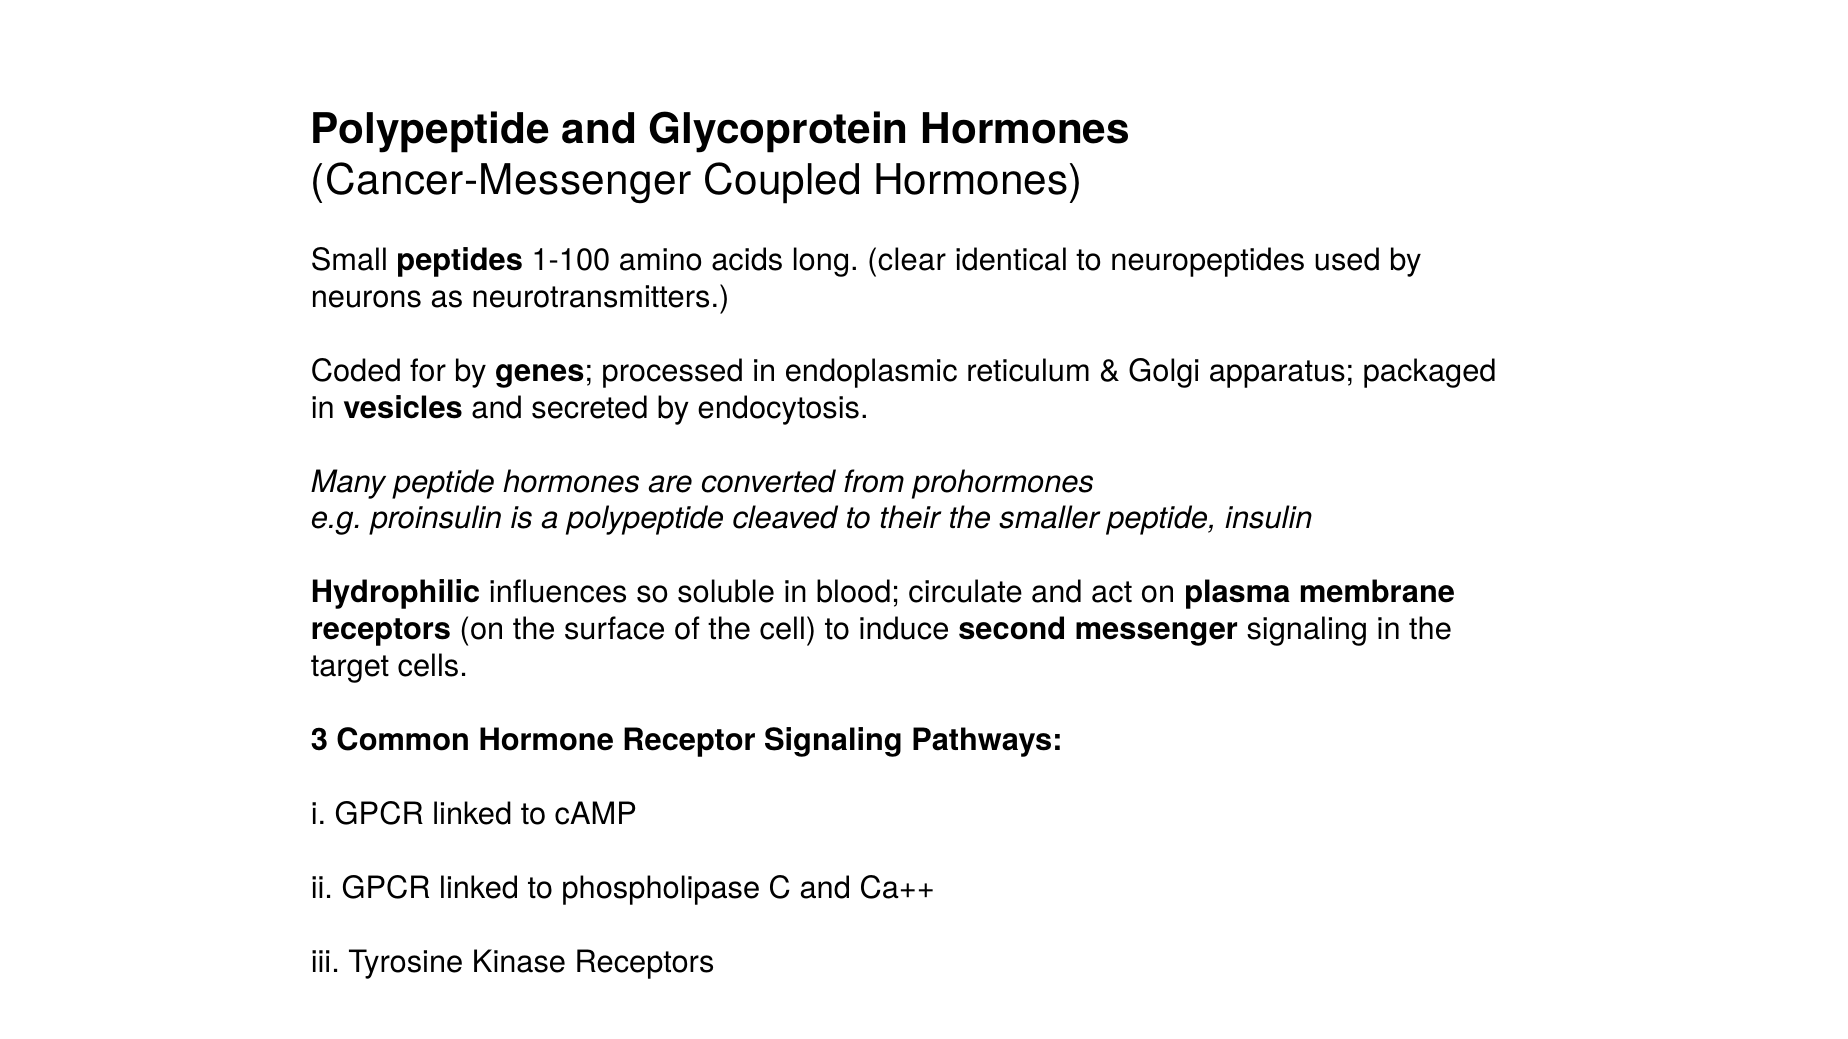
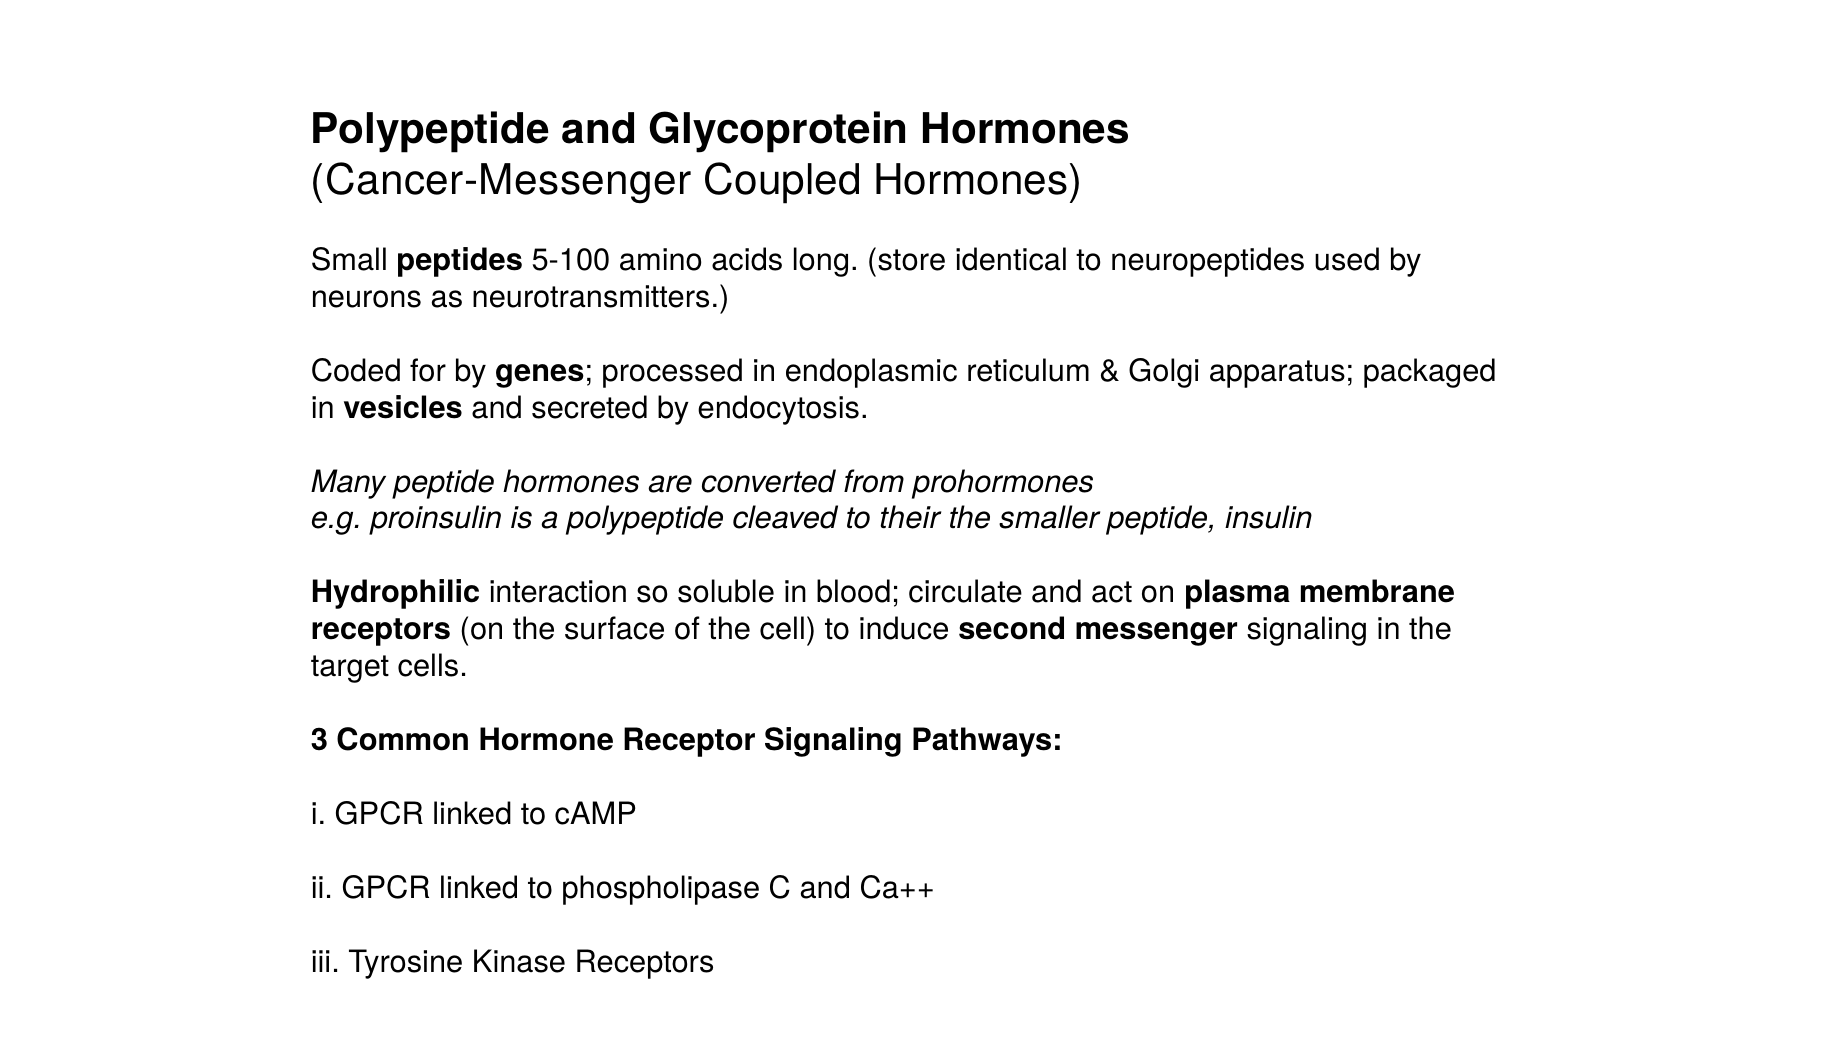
1-100: 1-100 -> 5-100
clear: clear -> store
influences: influences -> interaction
